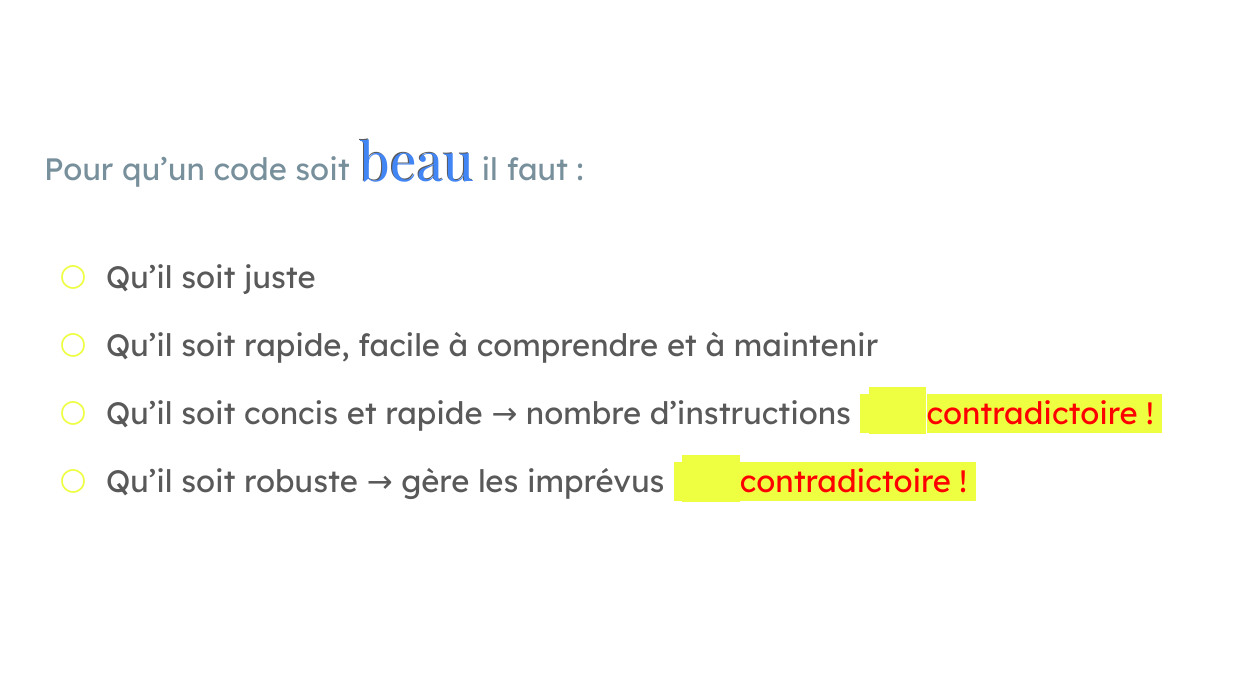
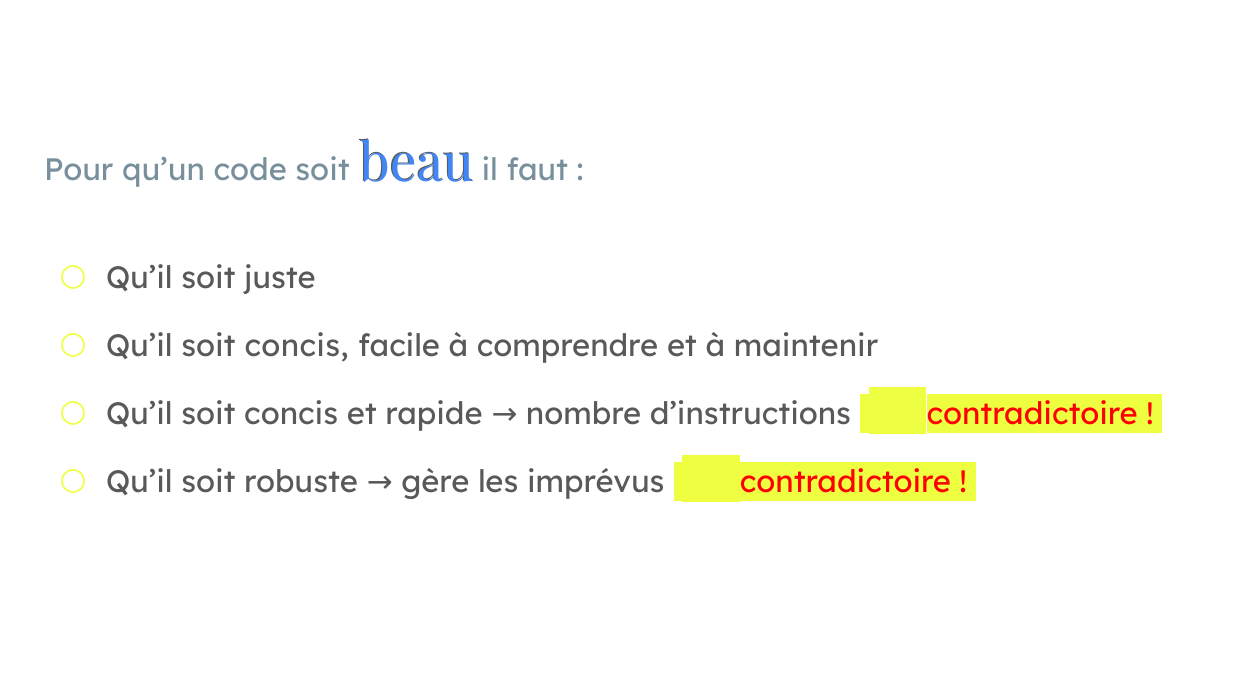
rapide at (297, 347): rapide -> concis
